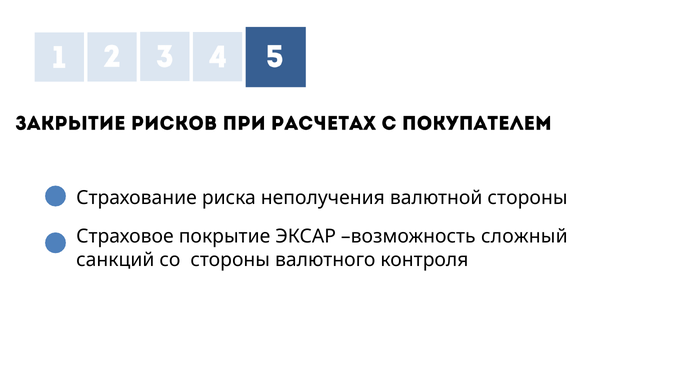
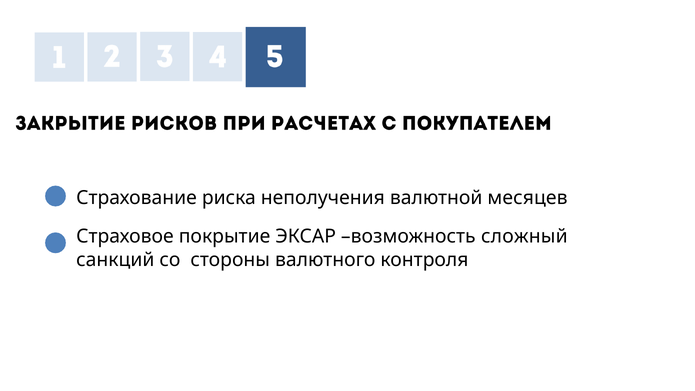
валютной стороны: стороны -> месяцев
